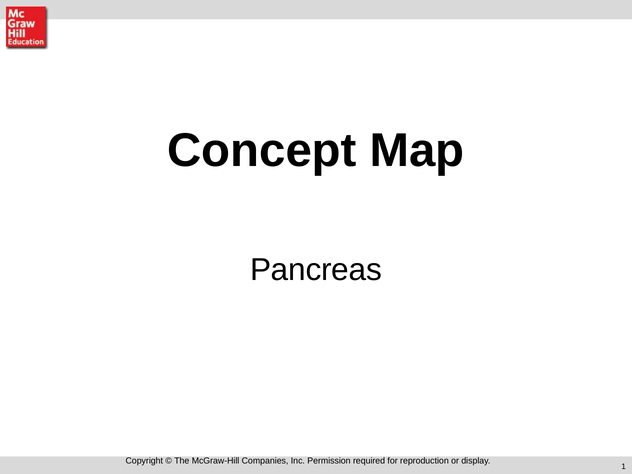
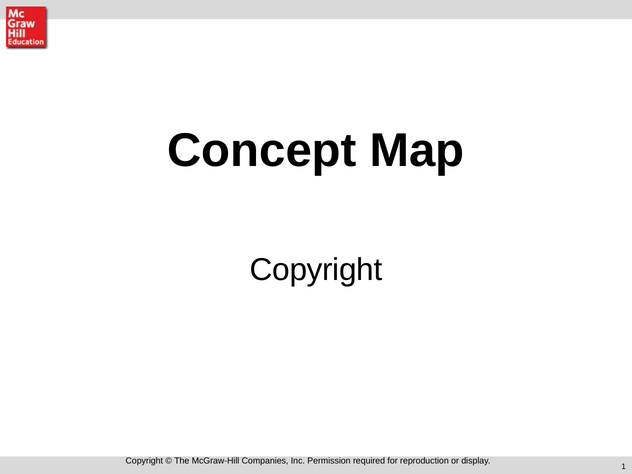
Pancreas at (316, 270): Pancreas -> Copyright
